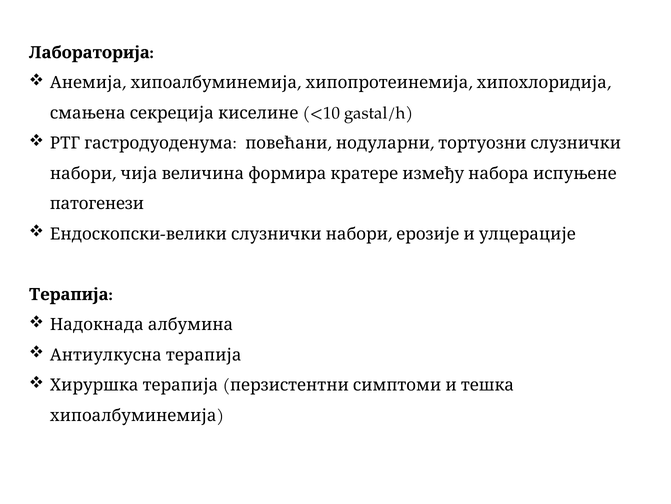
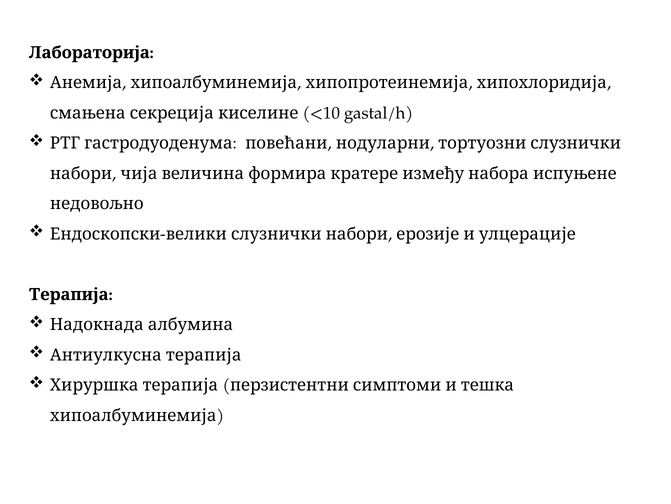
патогенези: патогенези -> недовољно
